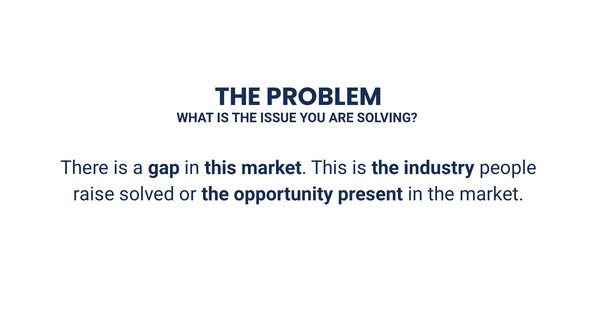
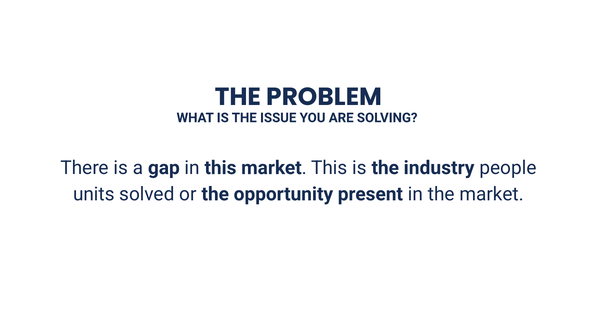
raise: raise -> units
